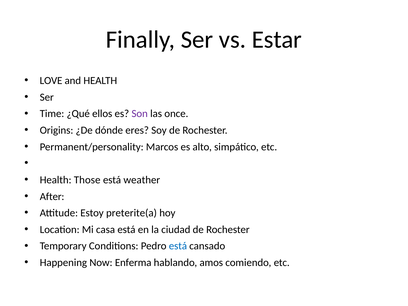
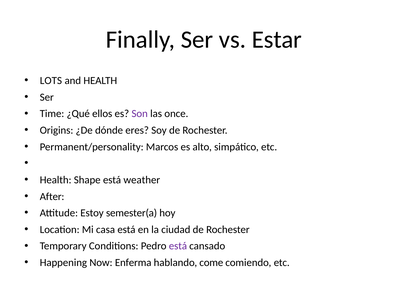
LOVE: LOVE -> LOTS
Those: Those -> Shape
preterite(a: preterite(a -> semester(a
está at (178, 246) colour: blue -> purple
amos: amos -> come
